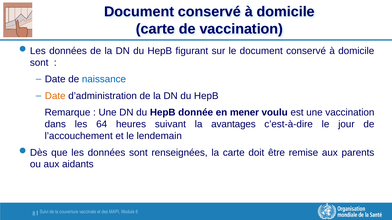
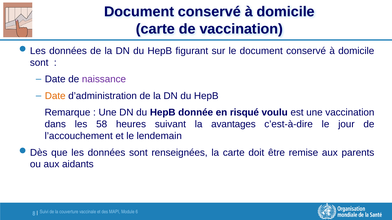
naissance colour: blue -> purple
mener: mener -> risqué
64: 64 -> 58
